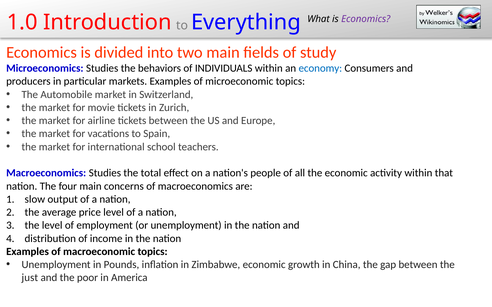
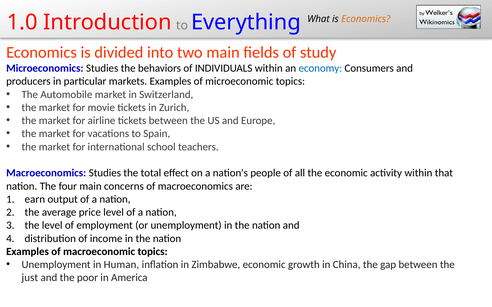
Economics at (366, 19) colour: purple -> orange
slow: slow -> earn
Pounds: Pounds -> Human
